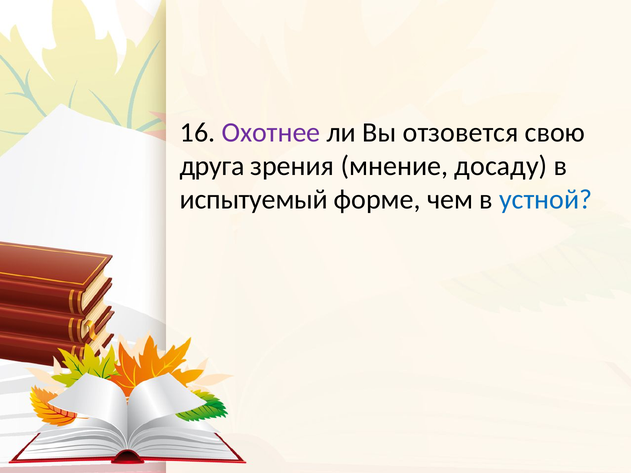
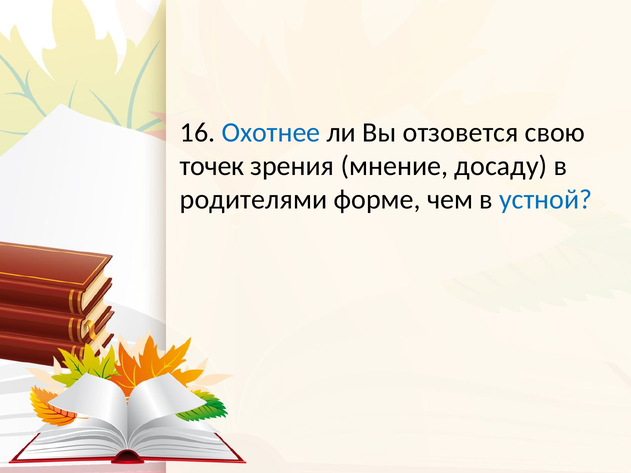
Охотнее colour: purple -> blue
друга: друга -> точек
испытуемый: испытуемый -> родителями
